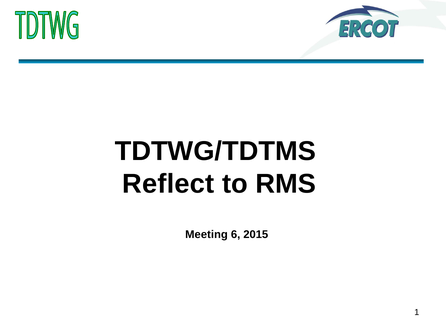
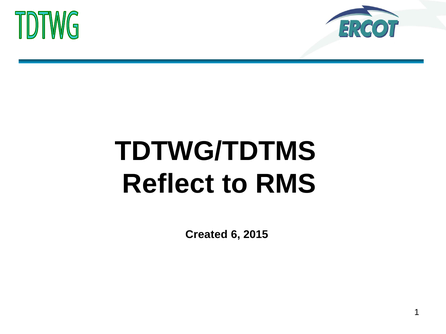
Meeting: Meeting -> Created
